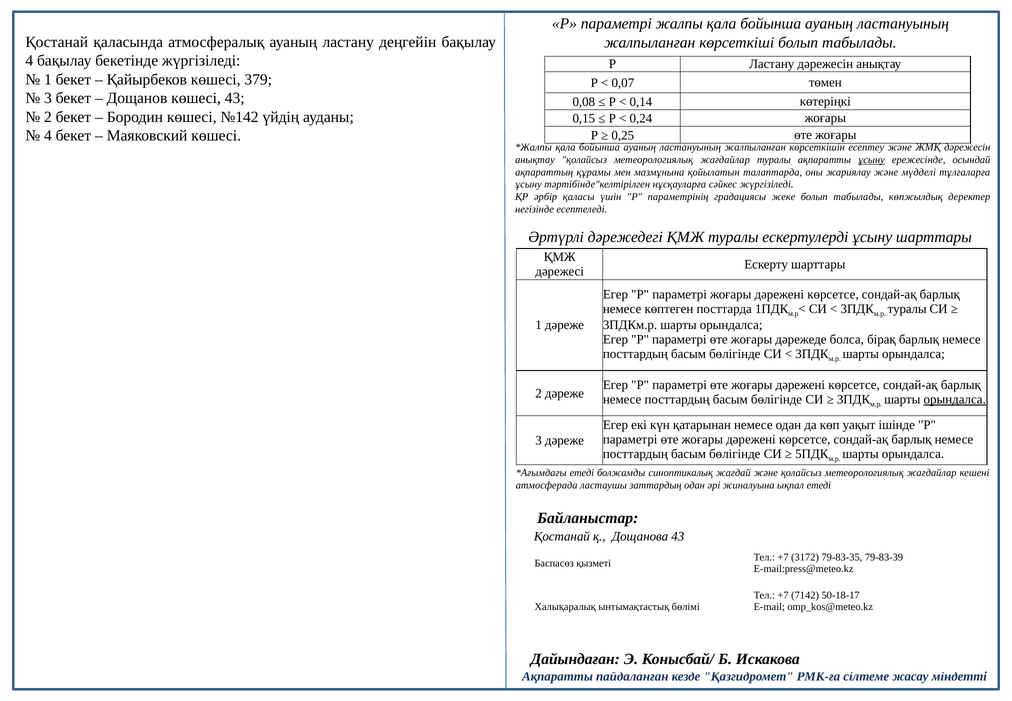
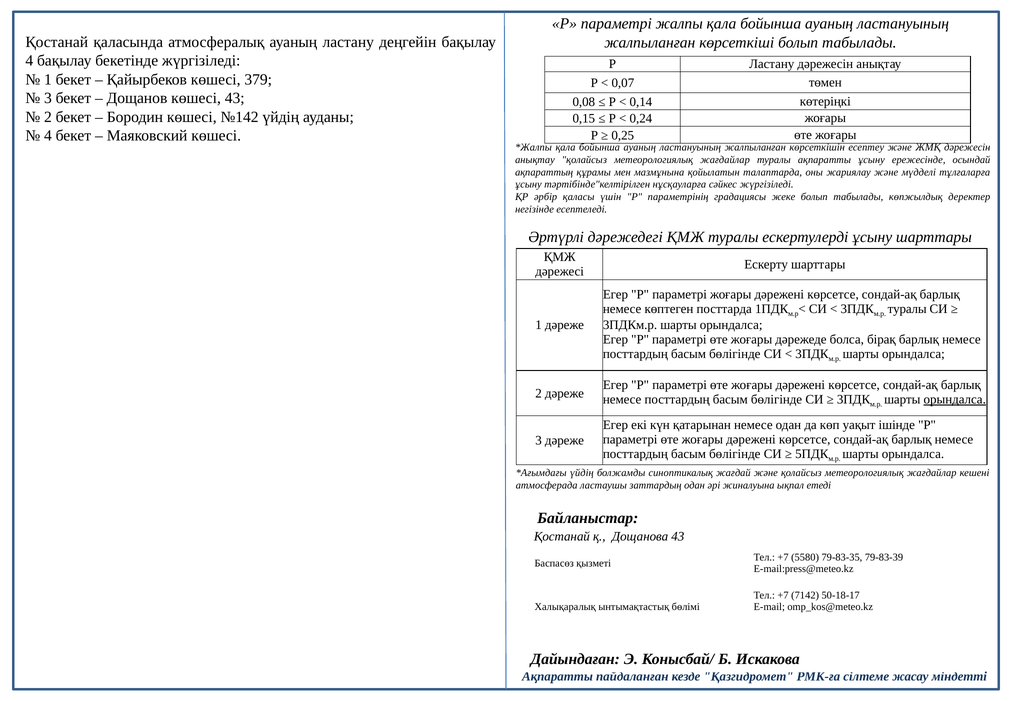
ұсыну at (871, 160) underline: present -> none
етеді at (582, 472): етеді -> үйдің
3172: 3172 -> 5580
